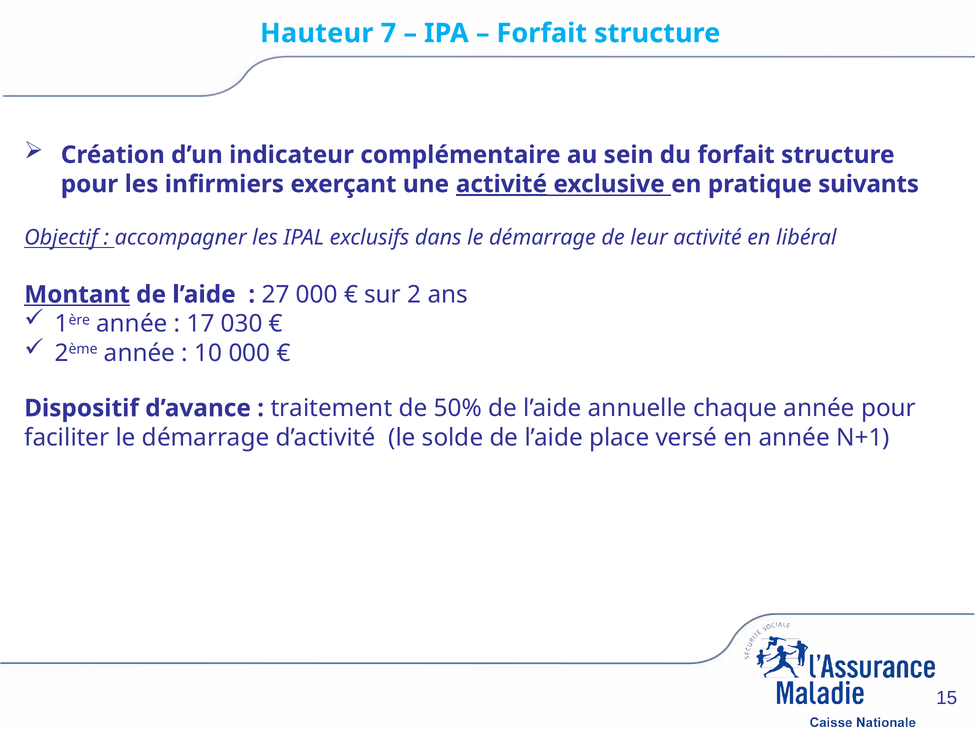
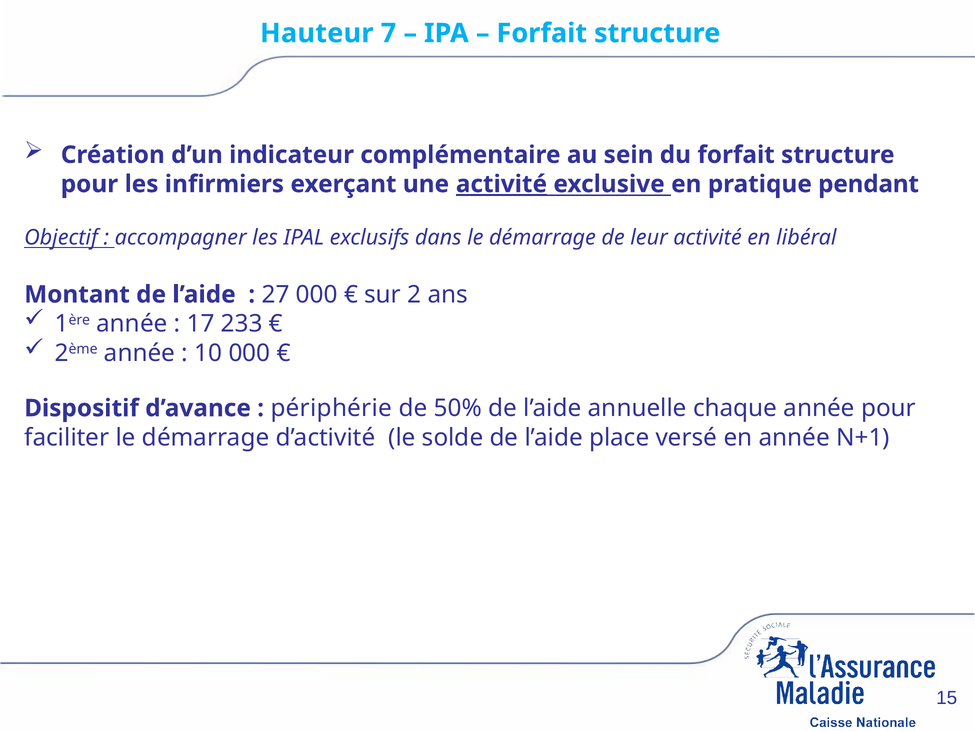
suivants: suivants -> pendant
Montant underline: present -> none
030: 030 -> 233
traitement: traitement -> périphérie
